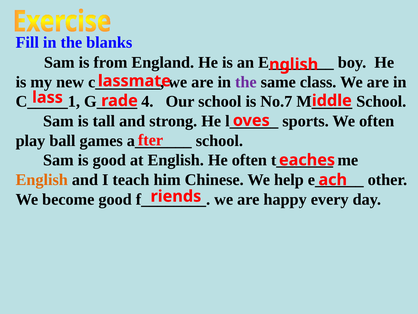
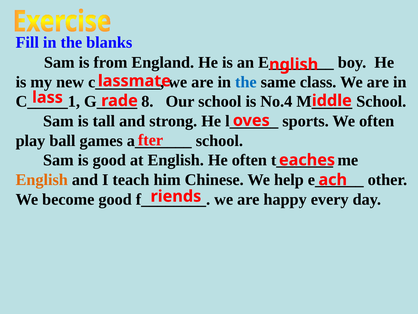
the at (246, 82) colour: purple -> blue
4: 4 -> 8
No.7: No.7 -> No.4
